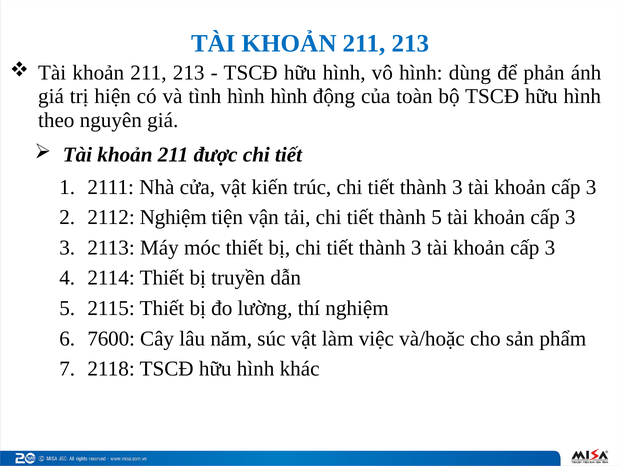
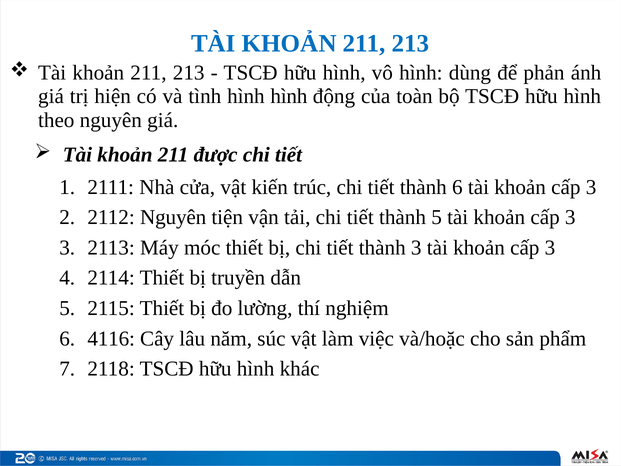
3 at (457, 187): 3 -> 6
2112 Nghiệm: Nghiệm -> Nguyên
7600: 7600 -> 4116
